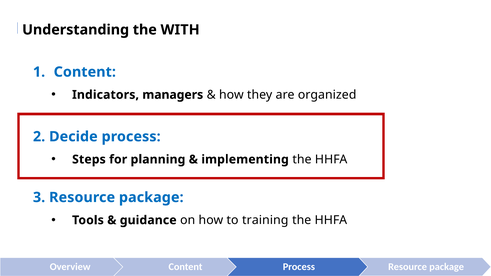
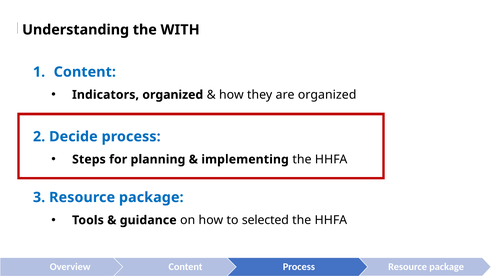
Indicators managers: managers -> organized
training: training -> selected
